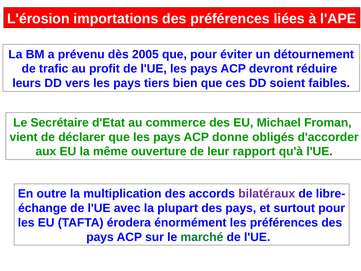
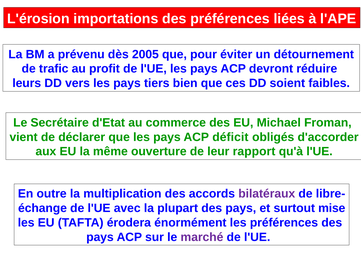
donne: donne -> déficit
surtout pour: pour -> mise
marché colour: green -> purple
